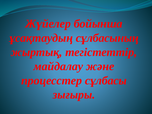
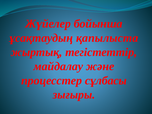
сұлбасының: сұлбасының -> қапылыста
